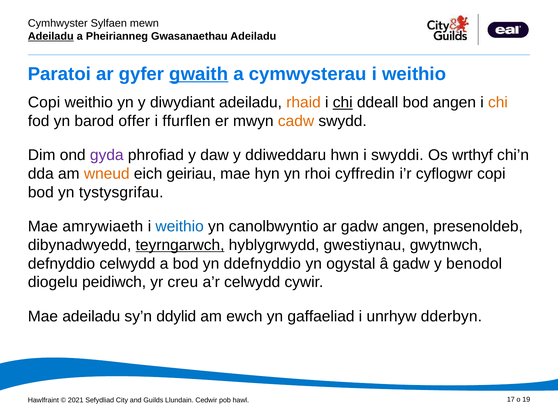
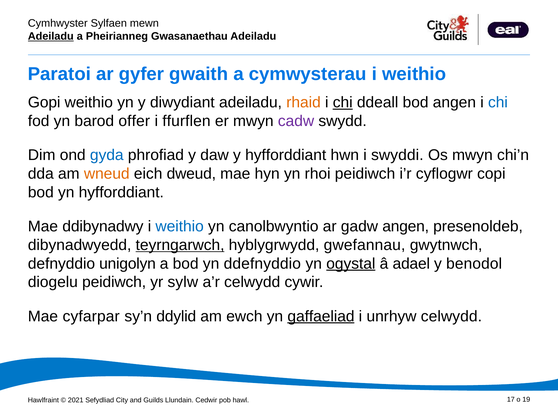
gwaith underline: present -> none
Copi at (44, 103): Copi -> Gopi
chi at (498, 103) colour: orange -> blue
cadw colour: orange -> purple
gyda colour: purple -> blue
y ddiweddaru: ddiweddaru -> hyfforddiant
Os wrthyf: wrthyf -> mwyn
geiriau: geiriau -> dweud
rhoi cyffredin: cyffredin -> peidiwch
yn tystysgrifau: tystysgrifau -> hyfforddiant
amrywiaeth: amrywiaeth -> ddibynadwy
gwestiynau: gwestiynau -> gwefannau
defnyddio celwydd: celwydd -> unigolyn
ogystal underline: none -> present
â gadw: gadw -> adael
creu: creu -> sylw
Mae adeiladu: adeiladu -> cyfarpar
gaffaeliad underline: none -> present
unrhyw dderbyn: dderbyn -> celwydd
